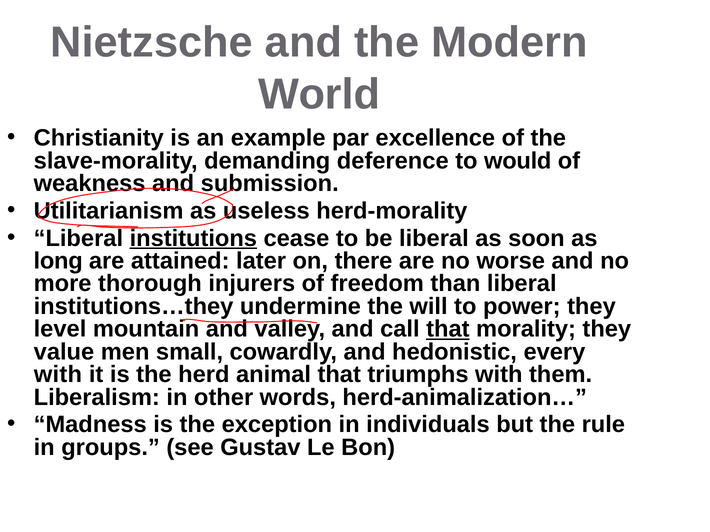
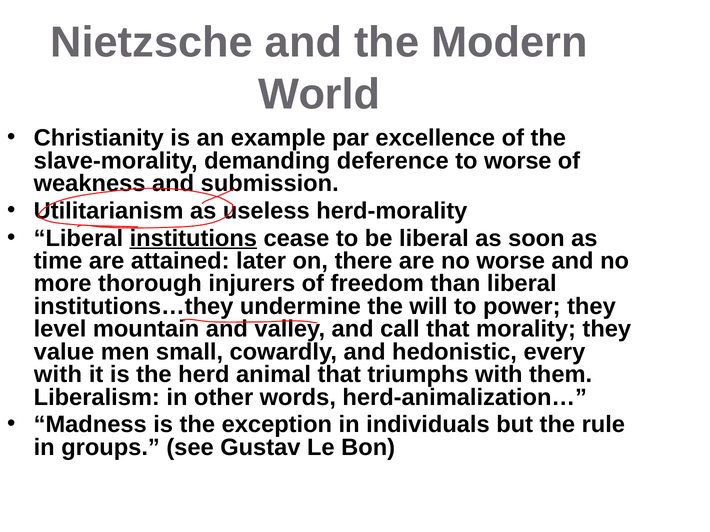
to would: would -> worse
long: long -> time
that at (448, 329) underline: present -> none
